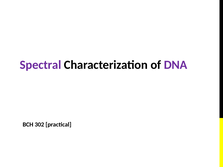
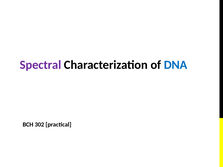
DNA colour: purple -> blue
